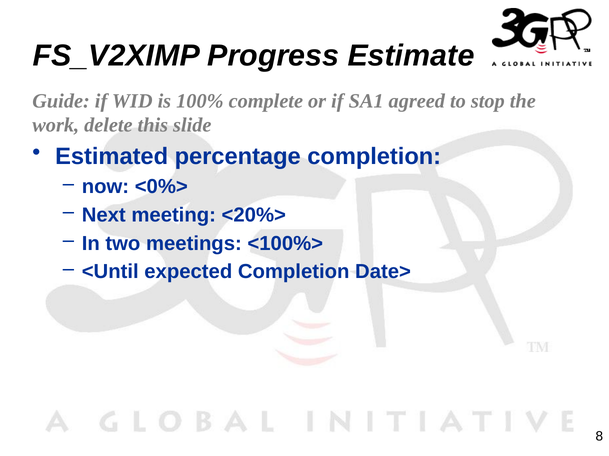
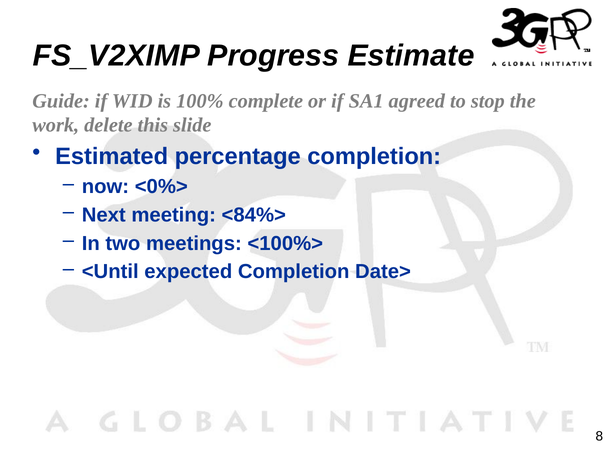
<20%>: <20%> -> <84%>
